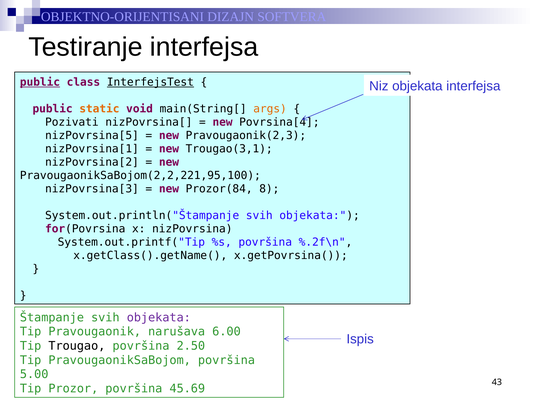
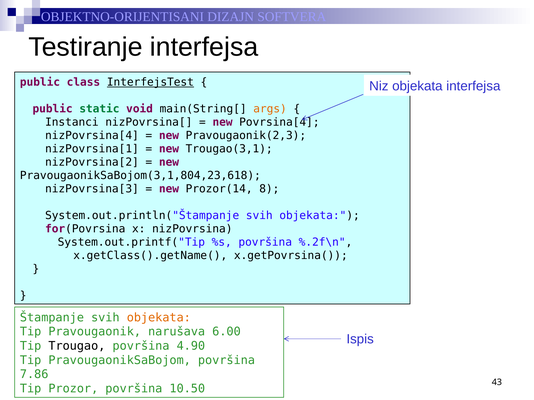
public at (40, 82) underline: present -> none
static colour: orange -> green
Pozivati: Pozivati -> Instanci
nizPovrsina[5: nizPovrsina[5 -> nizPovrsina[4
PravougaonikSaBojom(2,2,221,95,100: PravougaonikSaBojom(2,2,221,95,100 -> PravougaonikSaBojom(3,1,804,23,618
Prozor(84: Prozor(84 -> Prozor(14
objekata at (159, 318) colour: purple -> orange
2.50: 2.50 -> 4.90
5.00: 5.00 -> 7.86
45.69: 45.69 -> 10.50
